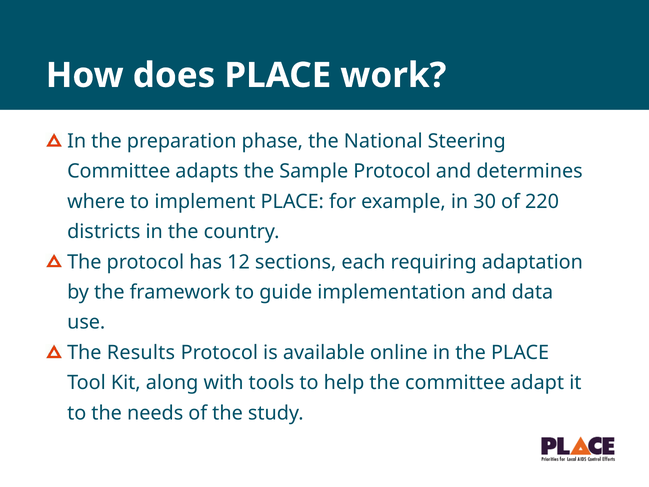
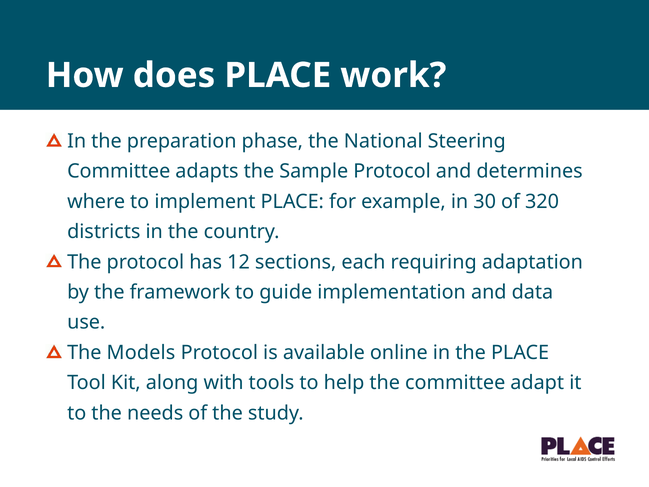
220: 220 -> 320
Results: Results -> Models
